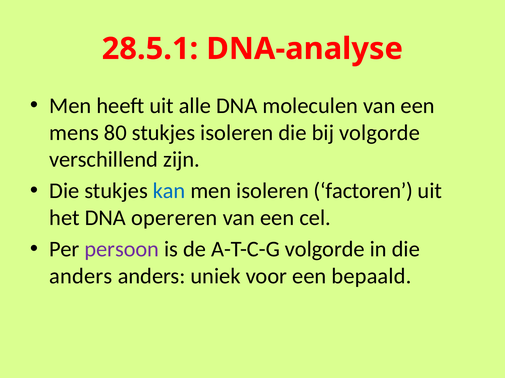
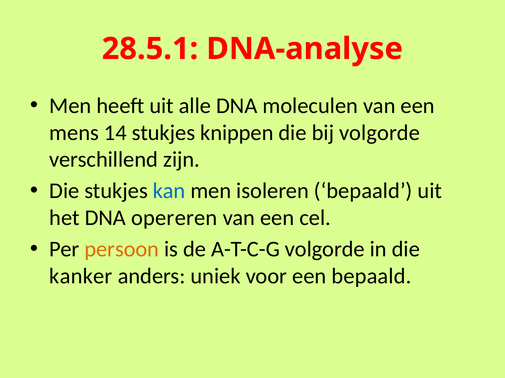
80: 80 -> 14
stukjes isoleren: isoleren -> knippen
isoleren factoren: factoren -> bepaald
persoon colour: purple -> orange
anders at (81, 277): anders -> kanker
